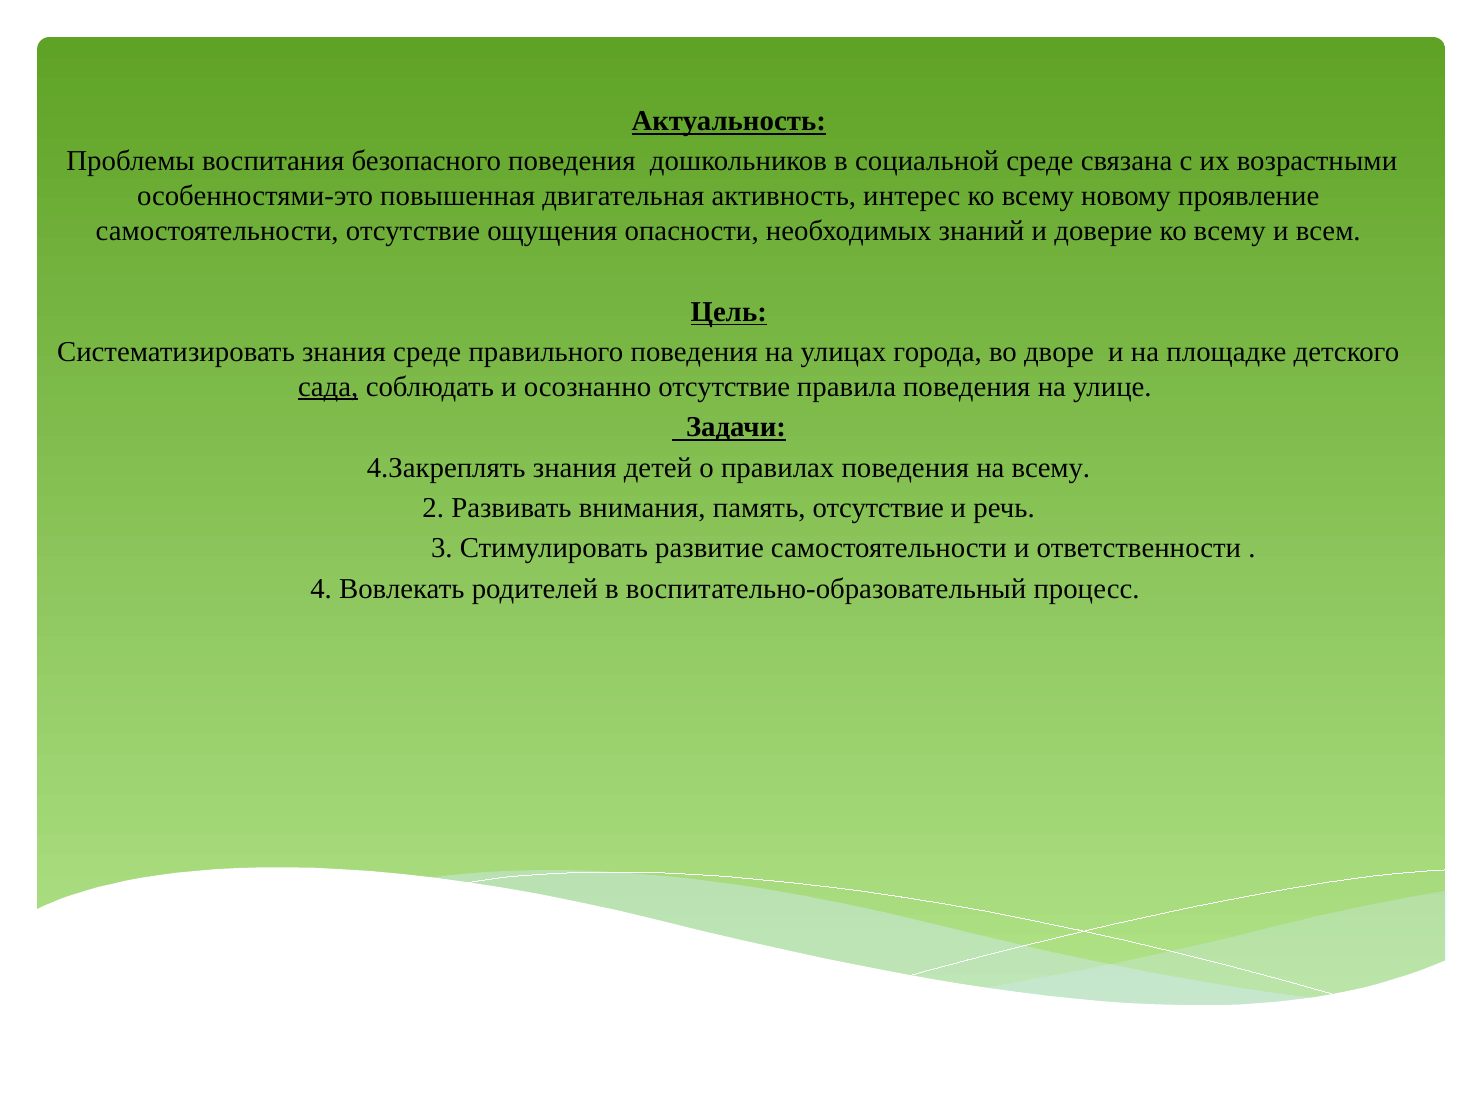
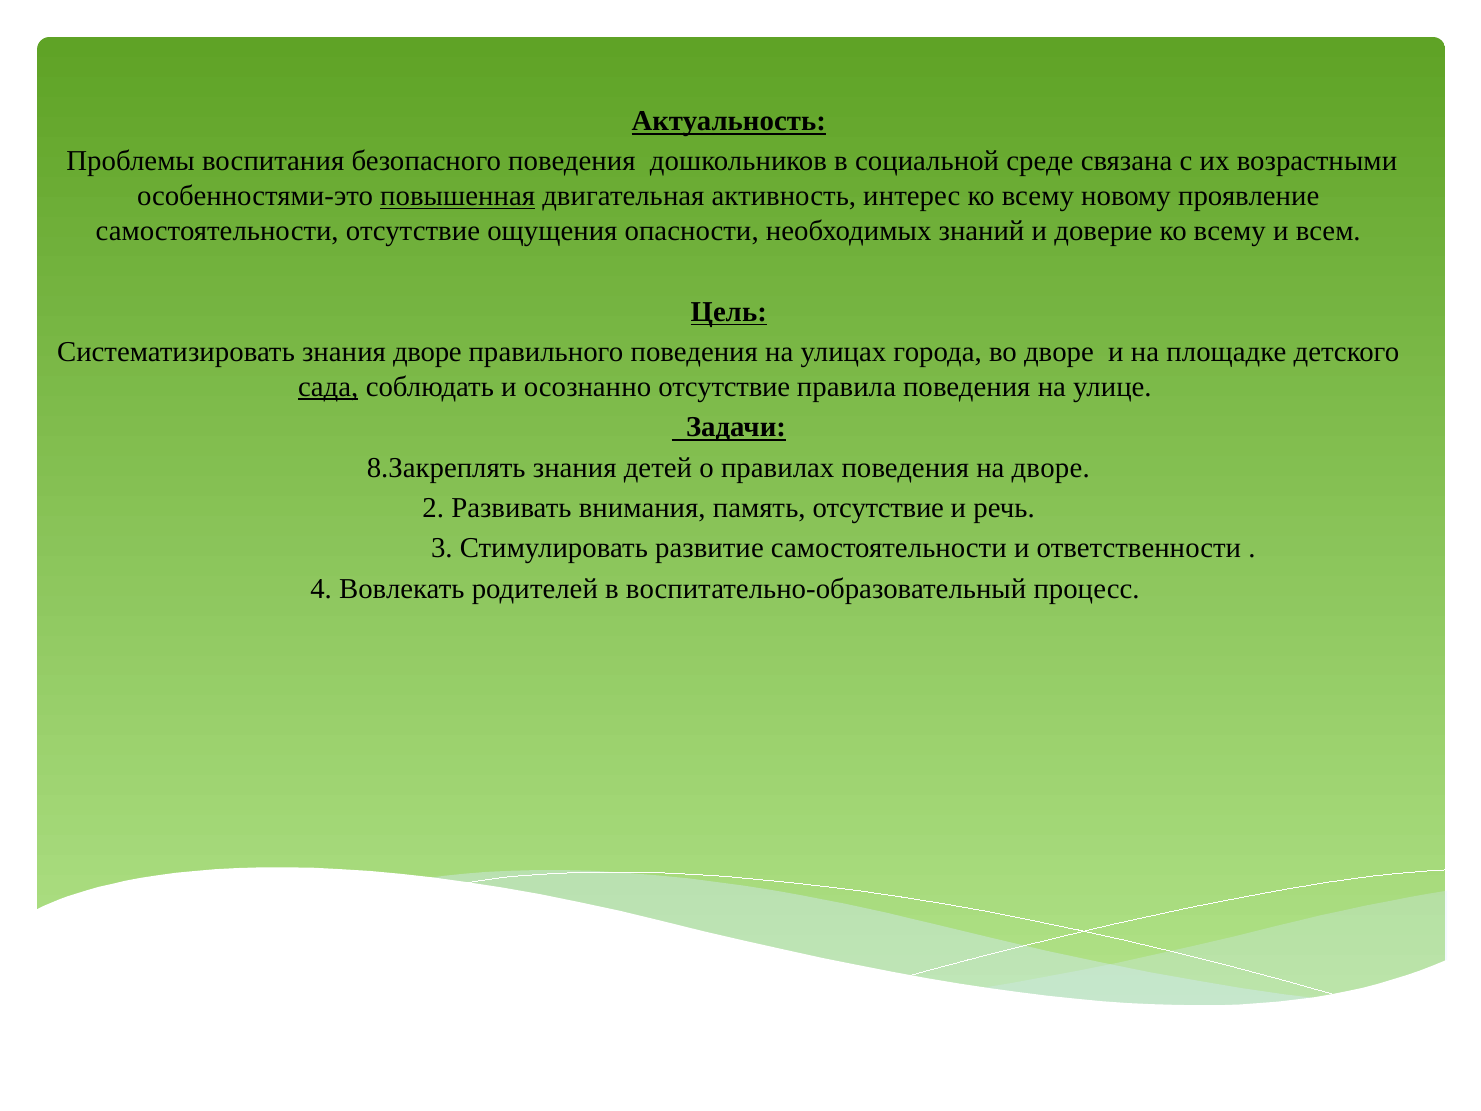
повышенная underline: none -> present
знания среде: среде -> дворе
4.Закреплять: 4.Закреплять -> 8.Закреплять
на всему: всему -> дворе
